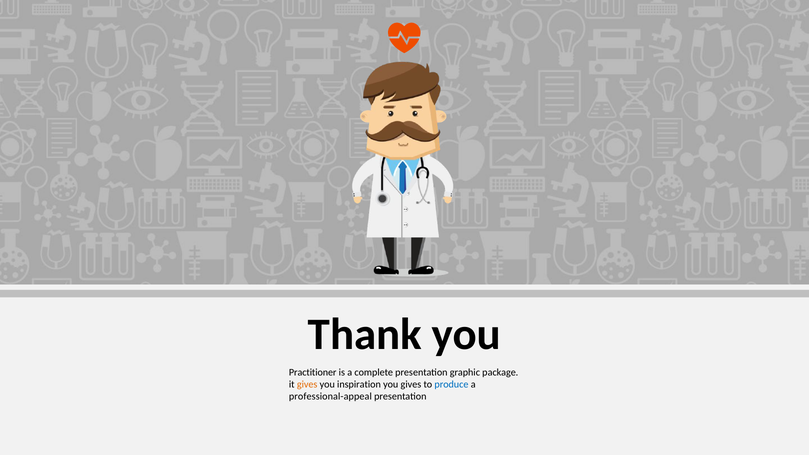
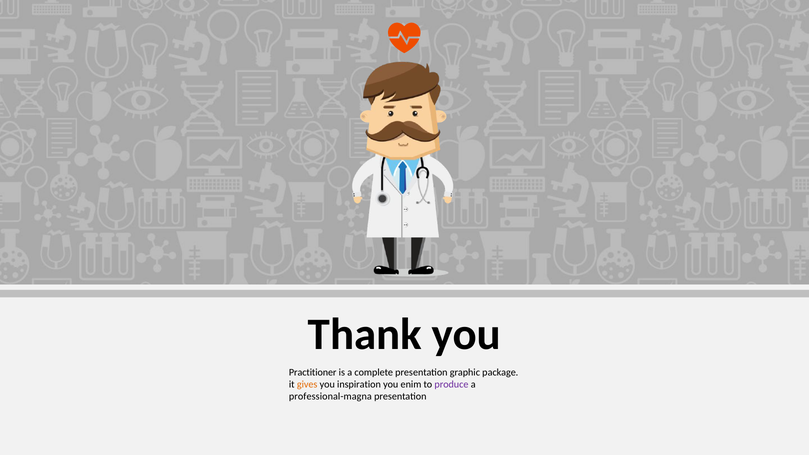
you gives: gives -> enim
produce colour: blue -> purple
professional-appeal: professional-appeal -> professional-magna
